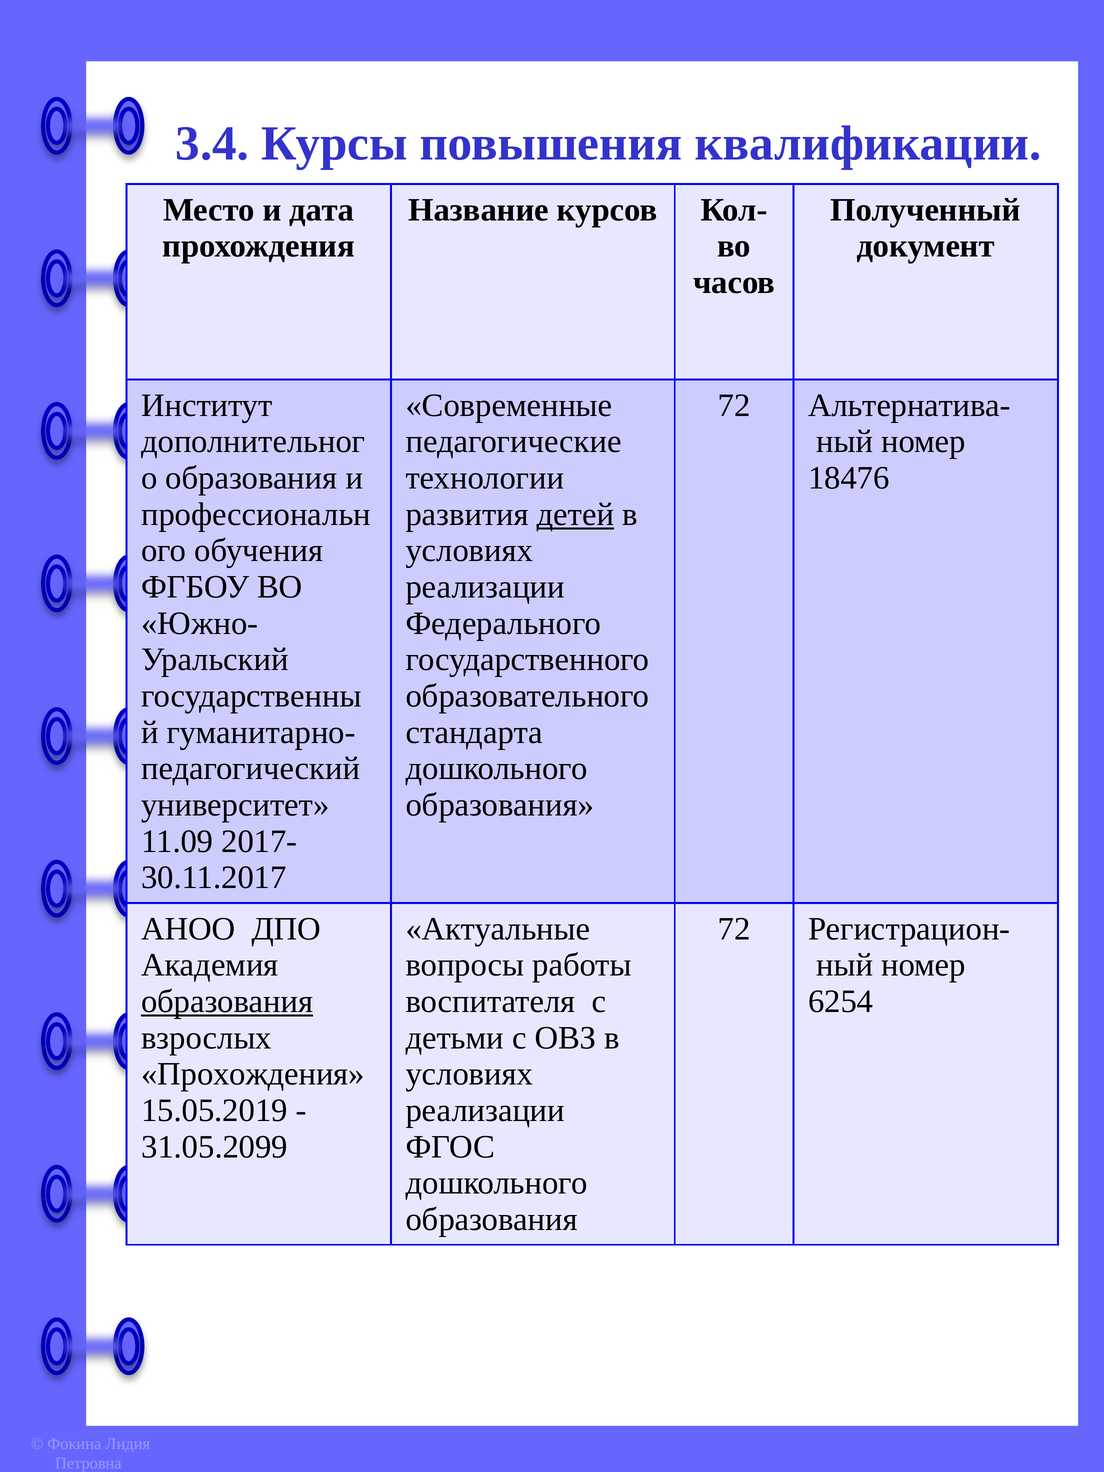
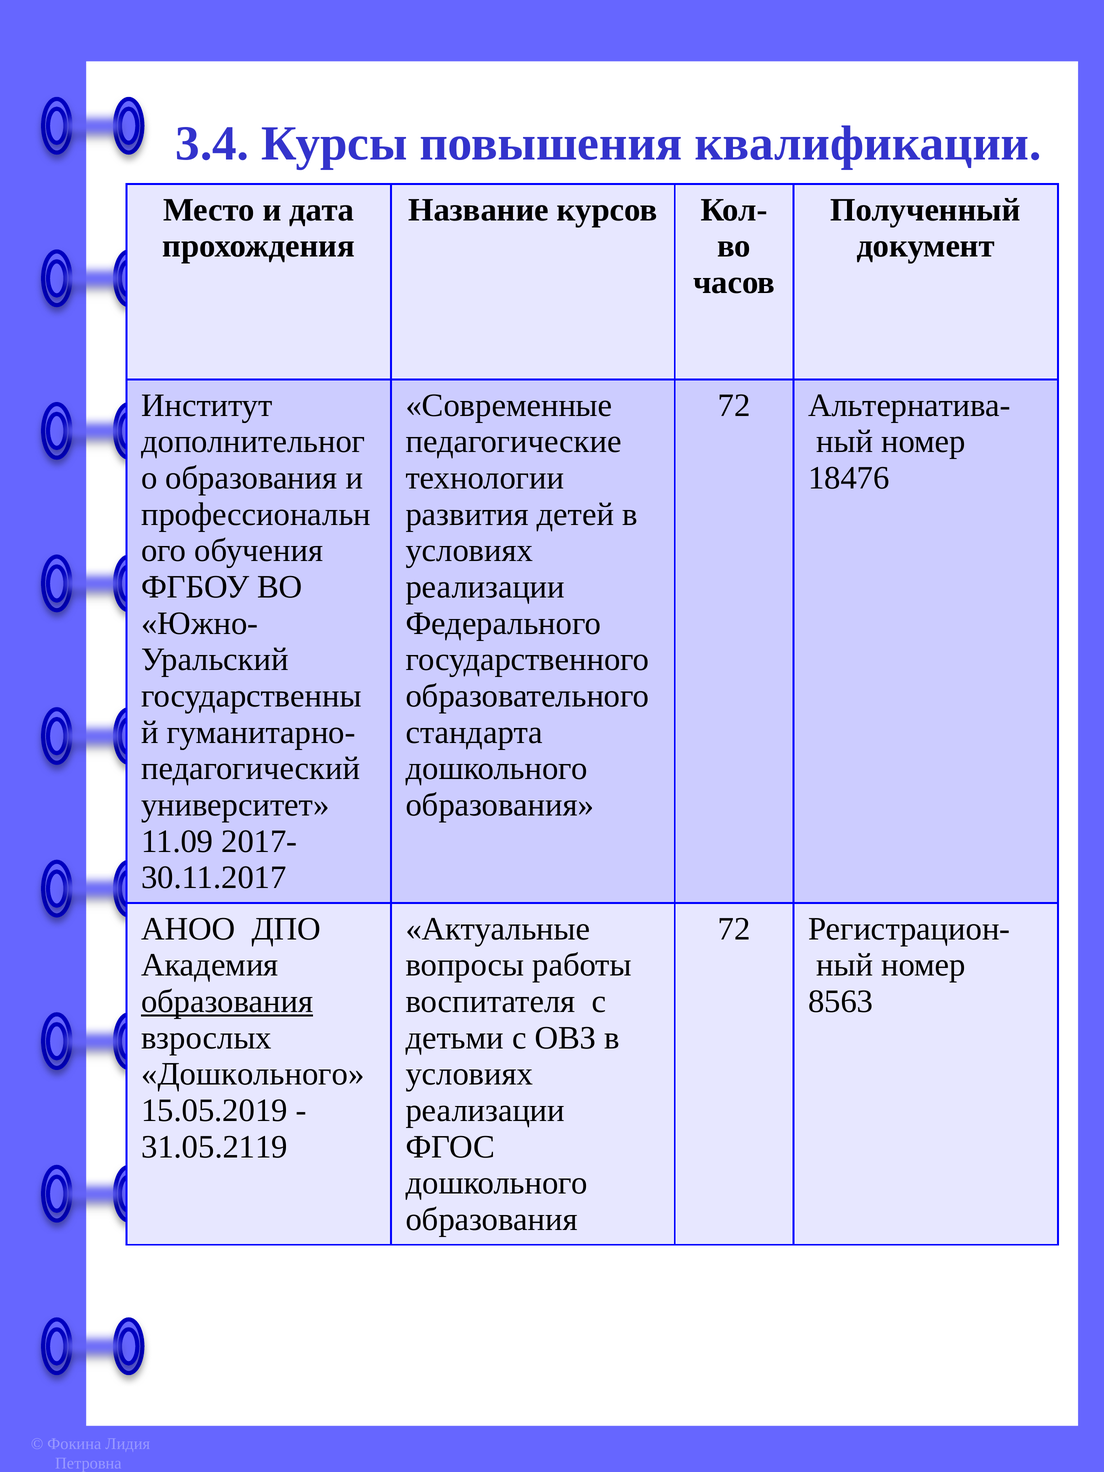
детей underline: present -> none
6254: 6254 -> 8563
Прохождения at (253, 1074): Прохождения -> Дошкольного
31.05.2099: 31.05.2099 -> 31.05.2119
